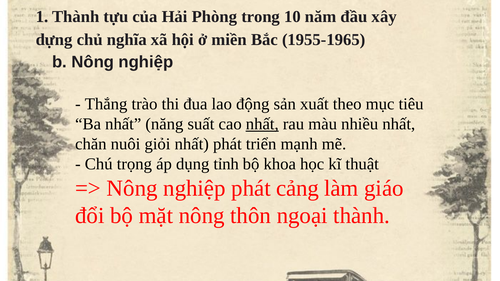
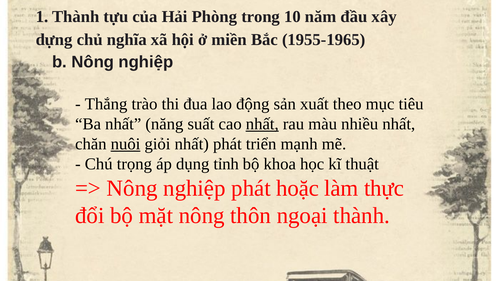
nuôi underline: none -> present
cảng: cảng -> hoặc
giáo: giáo -> thực
